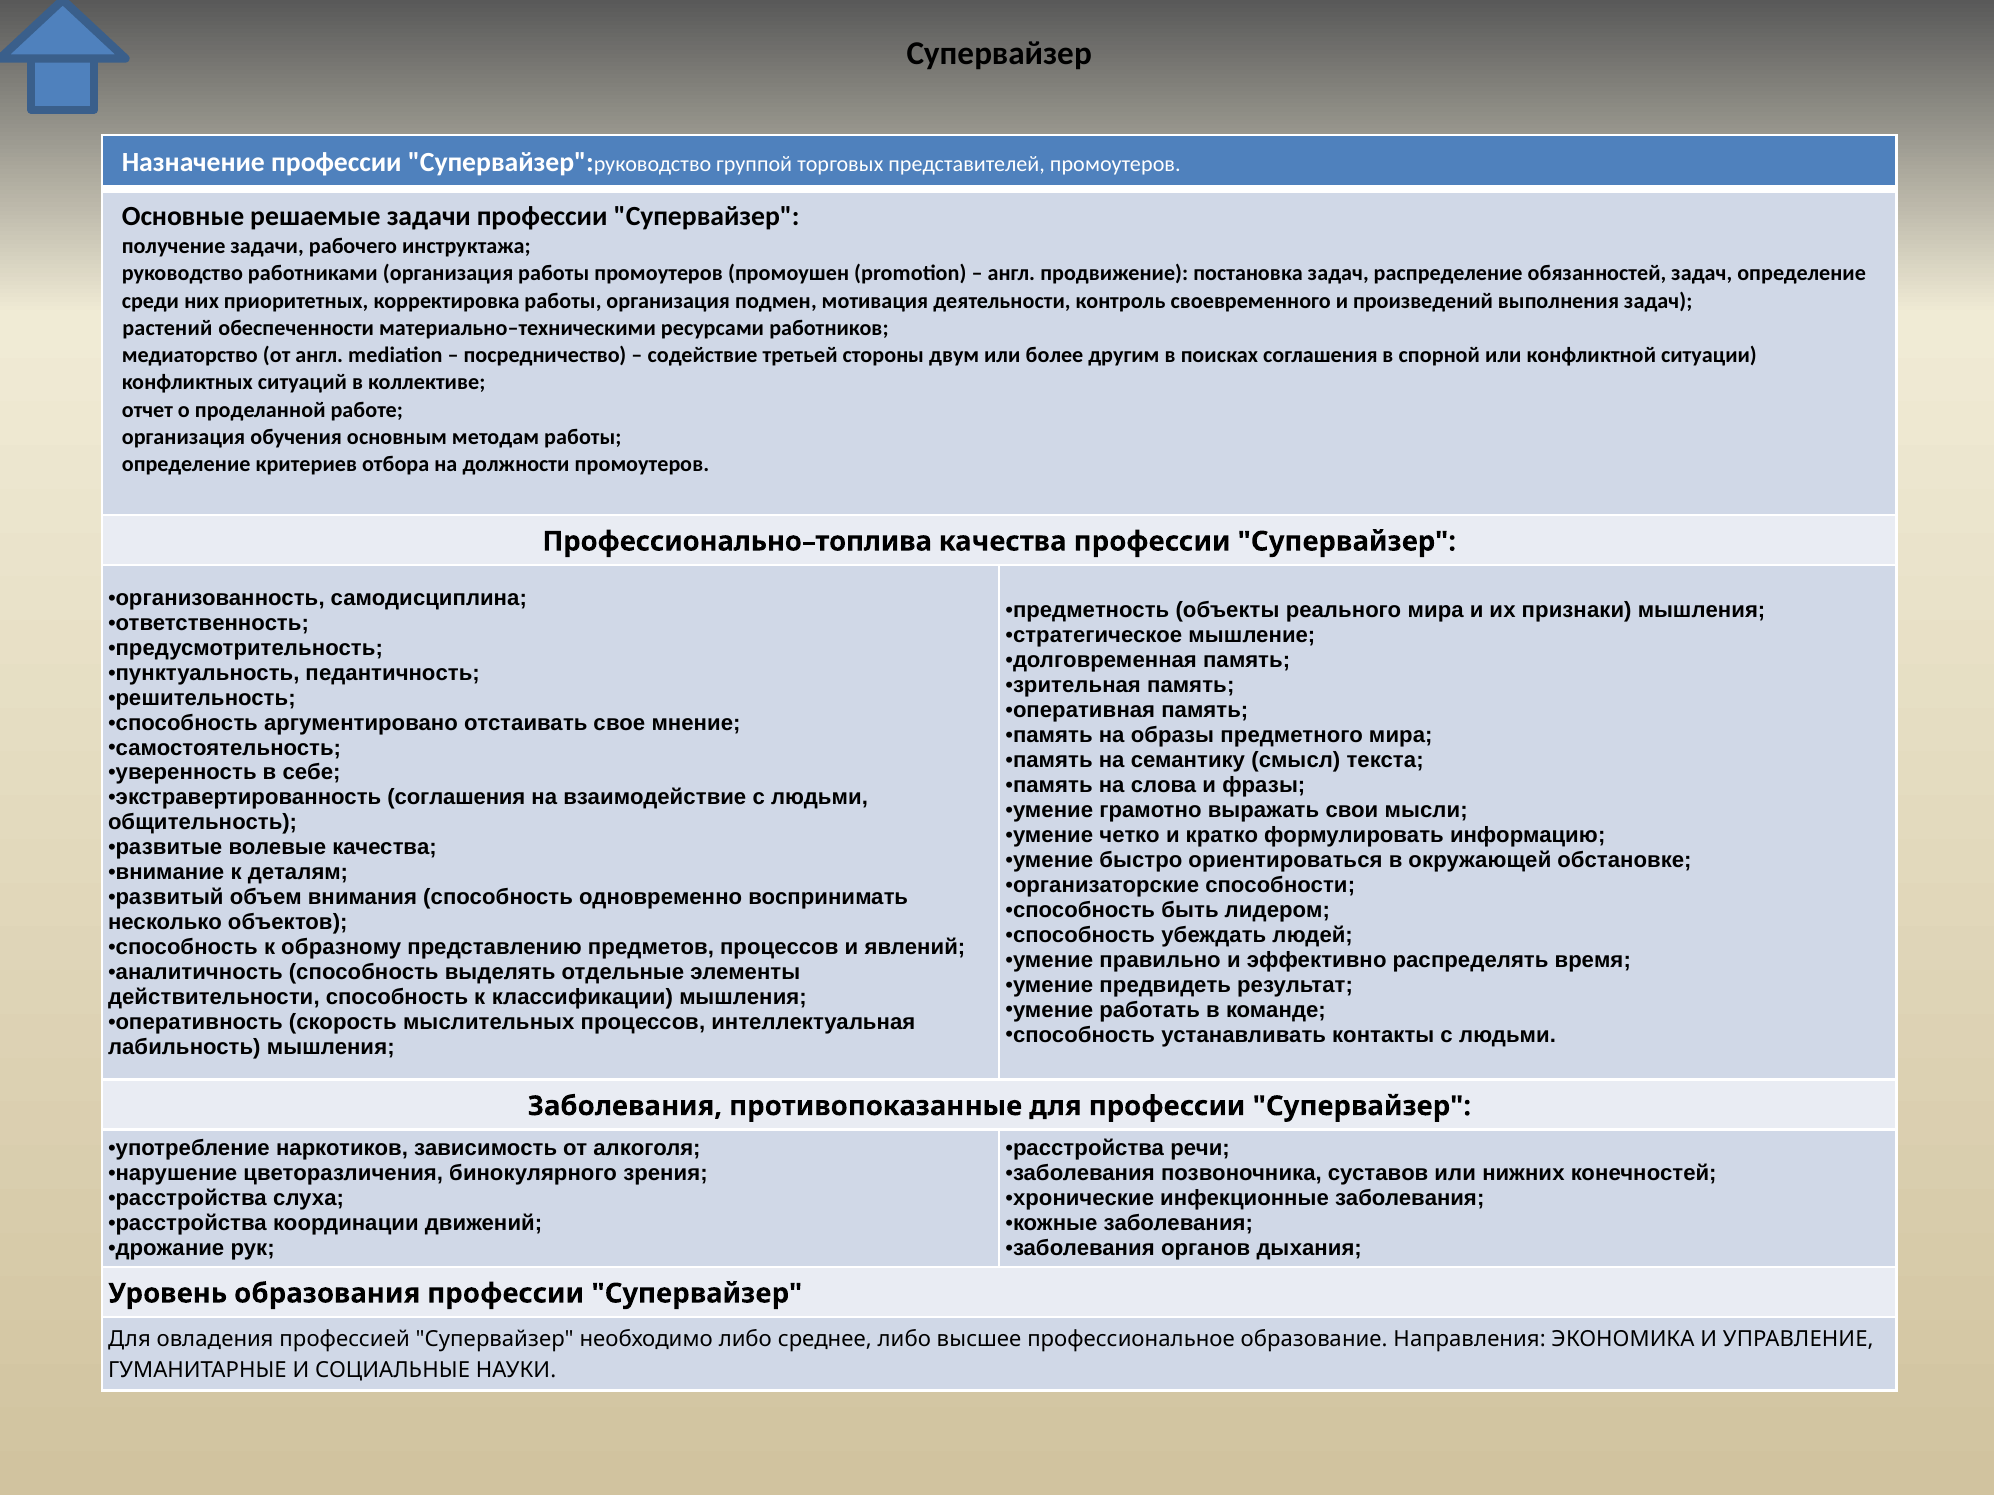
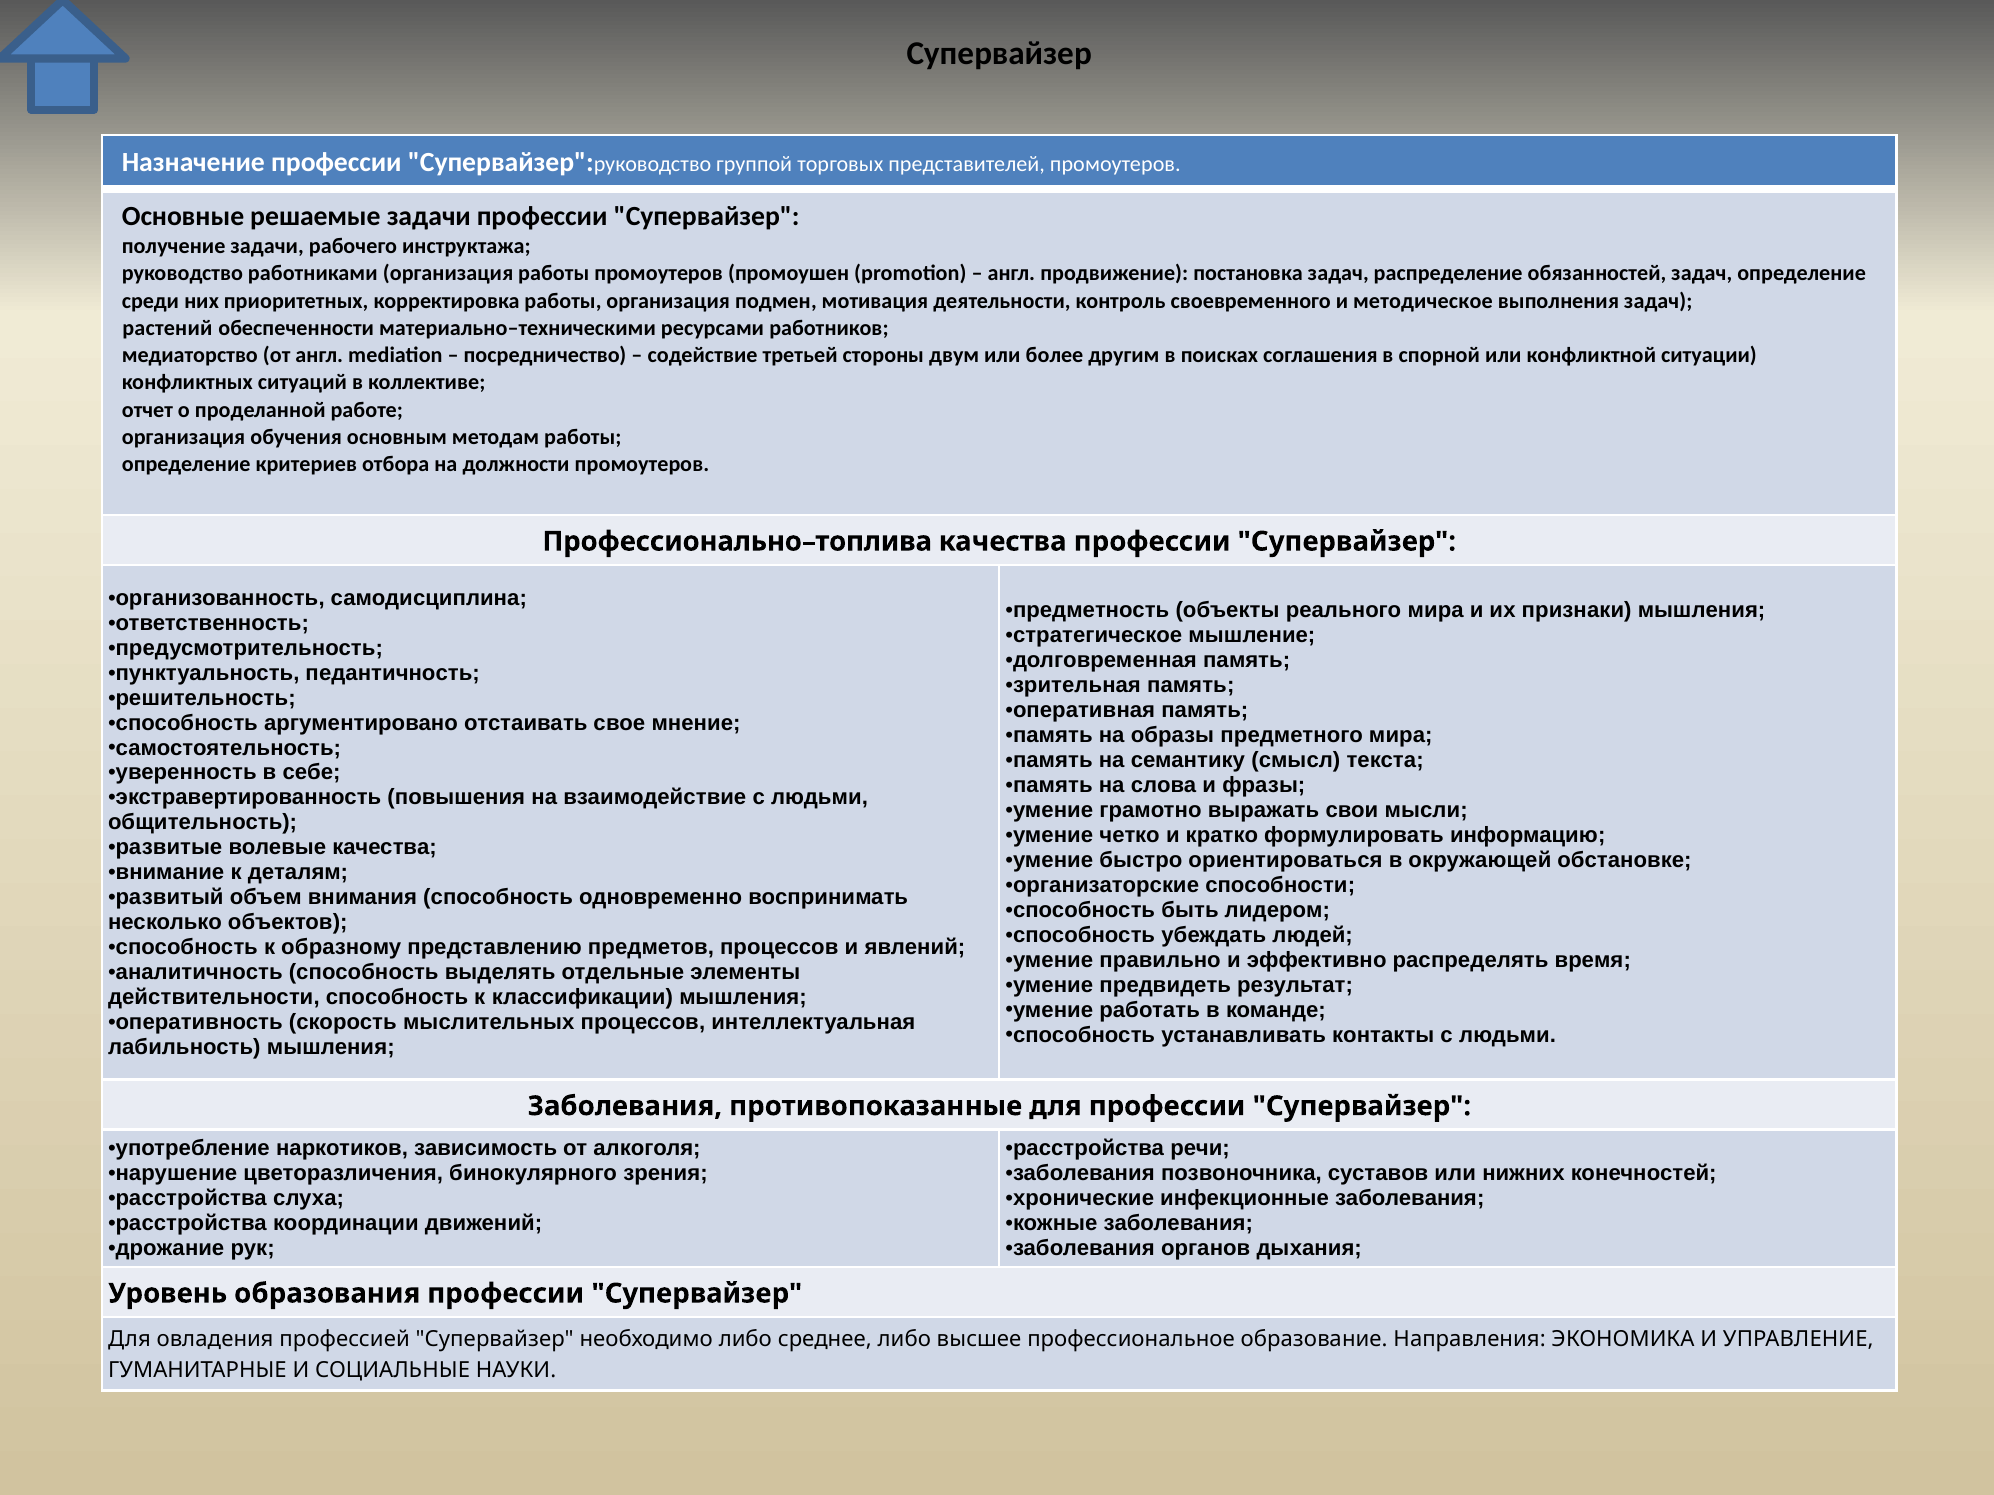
произведений: произведений -> методическое
экстравертированность соглашения: соглашения -> повышения
